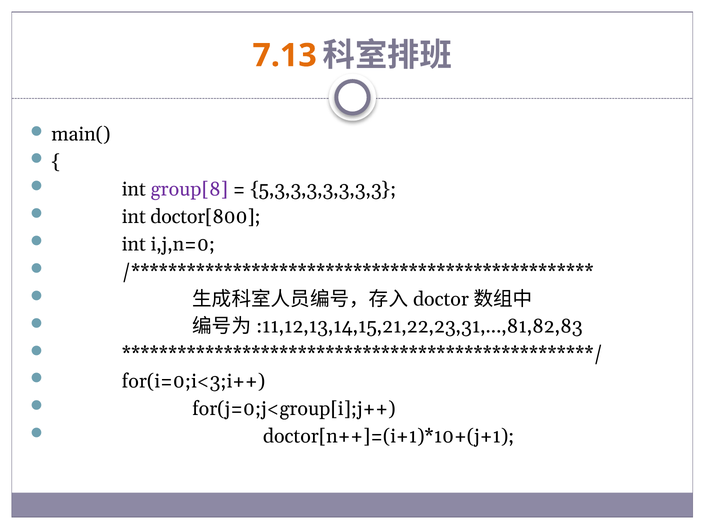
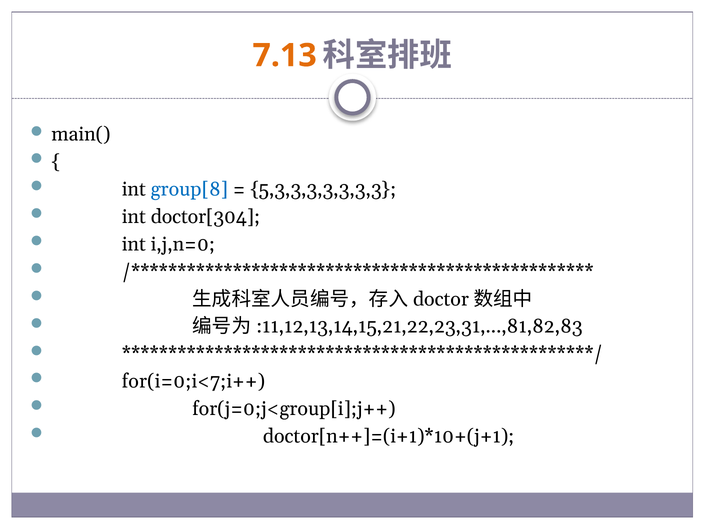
group[8 colour: purple -> blue
doctor[800: doctor[800 -> doctor[304
for(i=0;i<3;i++: for(i=0;i<3;i++ -> for(i=0;i<7;i++
